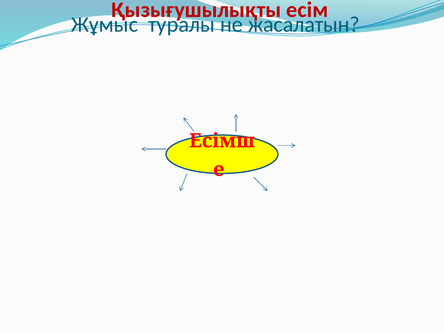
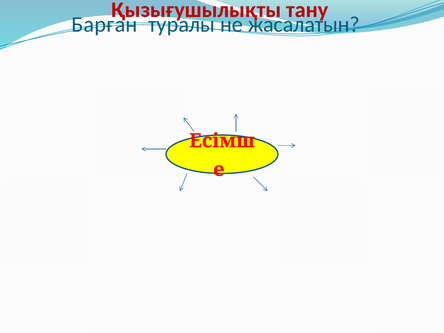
есім: есім -> тану
Жұмыс: Жұмыс -> Барған
